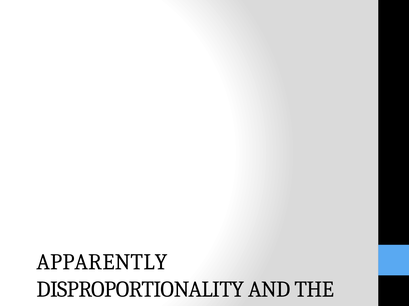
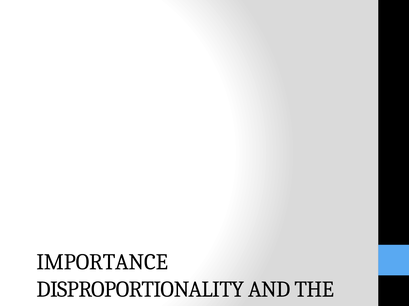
APPARENTLY: APPARENTLY -> IMPORTANCE
